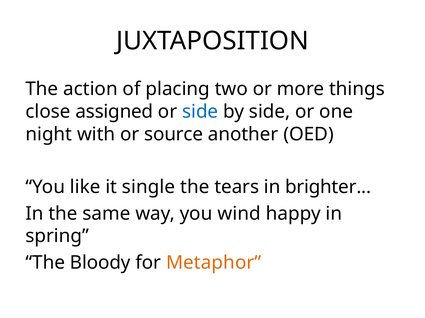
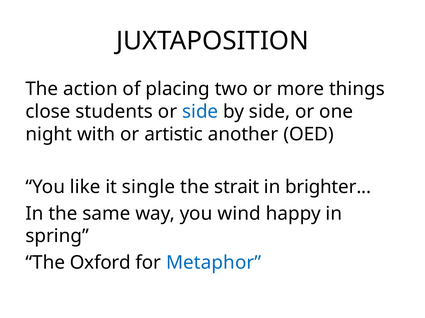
assigned: assigned -> students
source: source -> artistic
tears: tears -> strait
Bloody: Bloody -> Oxford
Metaphor colour: orange -> blue
